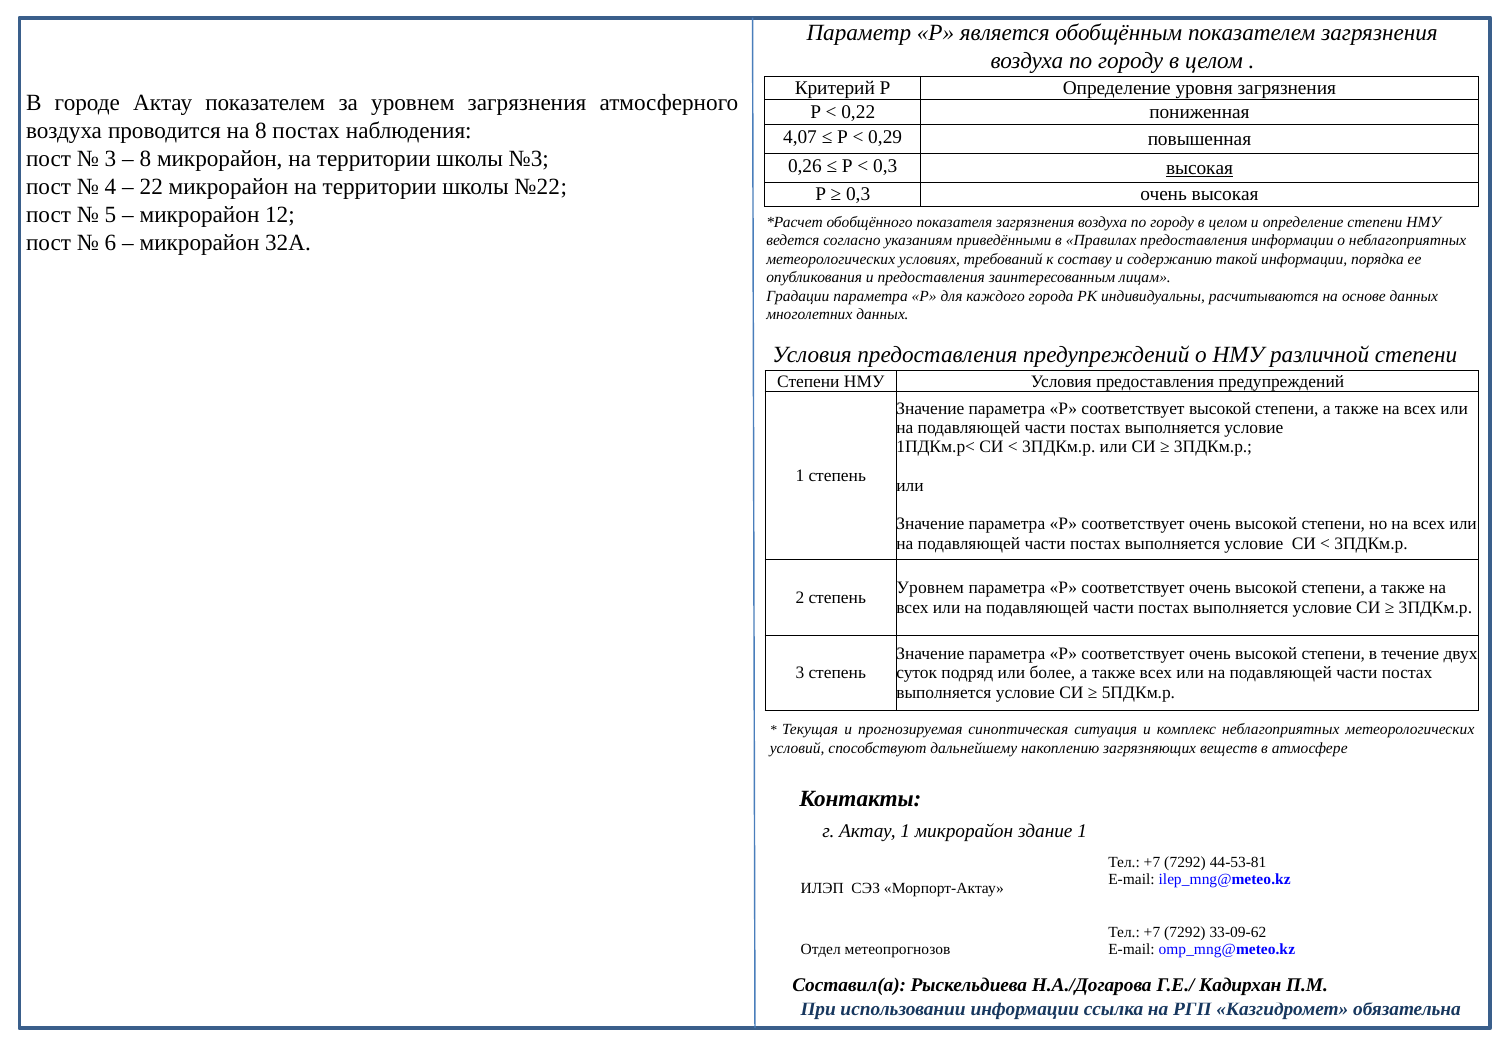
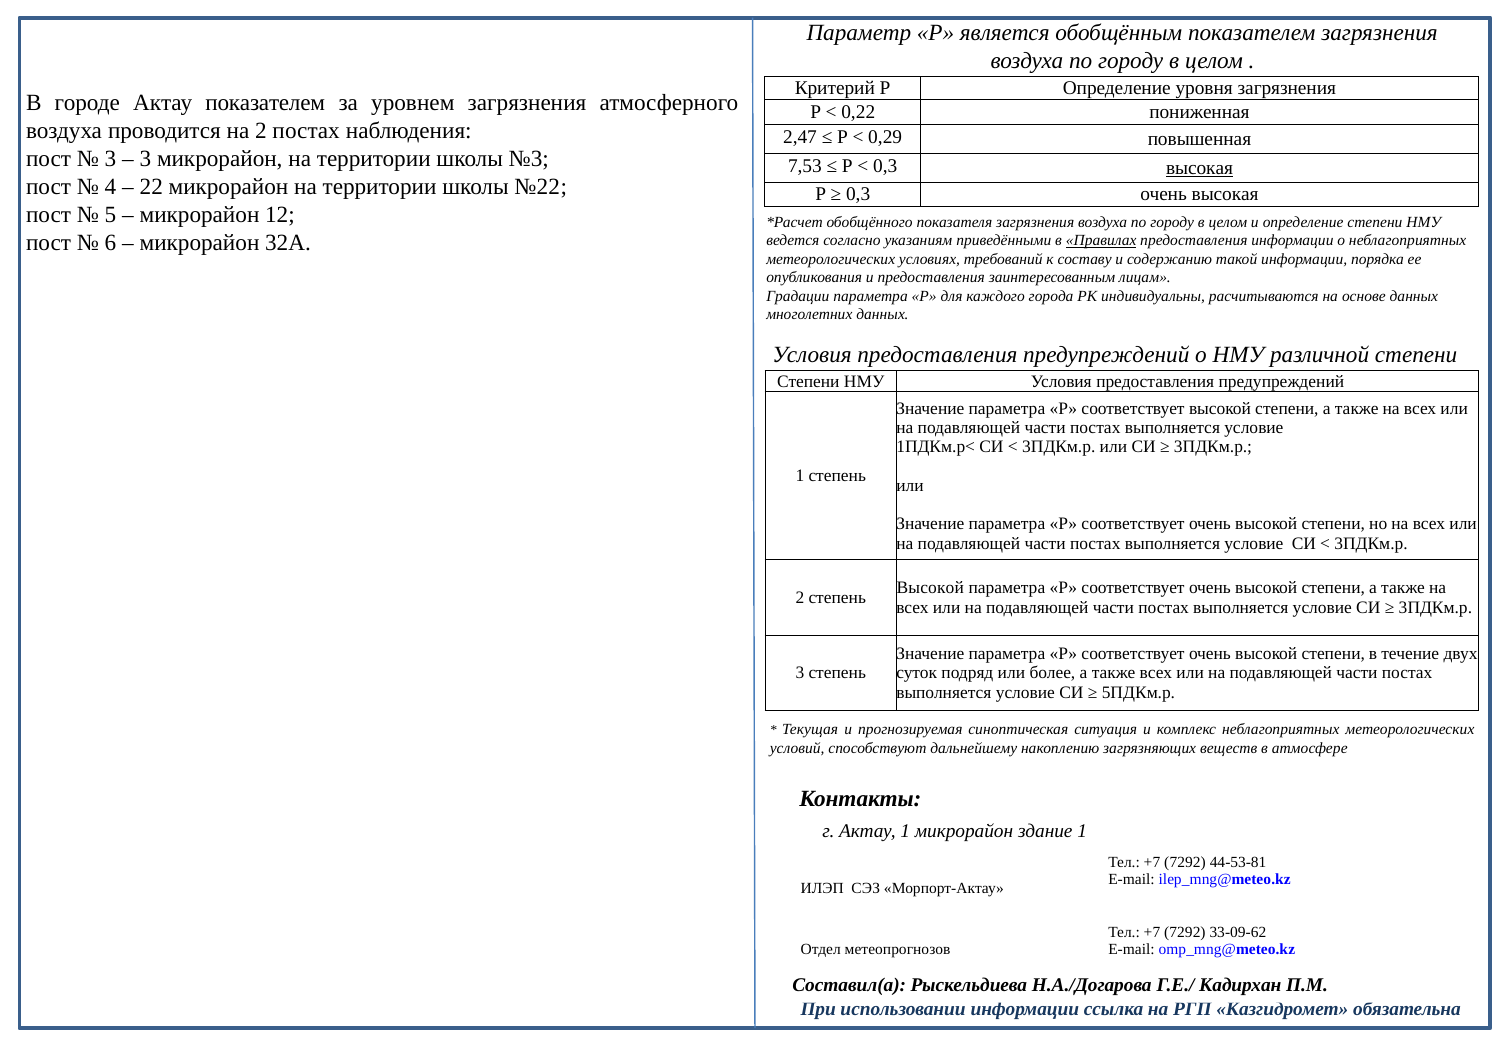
на 8: 8 -> 2
4,07: 4,07 -> 2,47
8 at (145, 159): 8 -> 3
0,26: 0,26 -> 7,53
Правилах underline: none -> present
Уровнем at (930, 588): Уровнем -> Высокой
